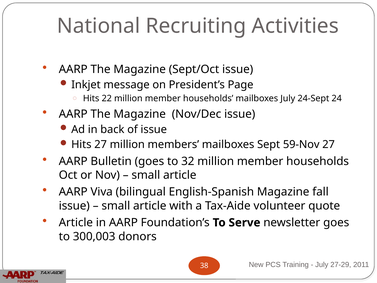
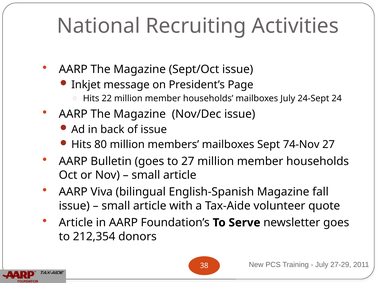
Hits 27: 27 -> 80
59-Nov: 59-Nov -> 74-Nov
to 32: 32 -> 27
300,003: 300,003 -> 212,354
